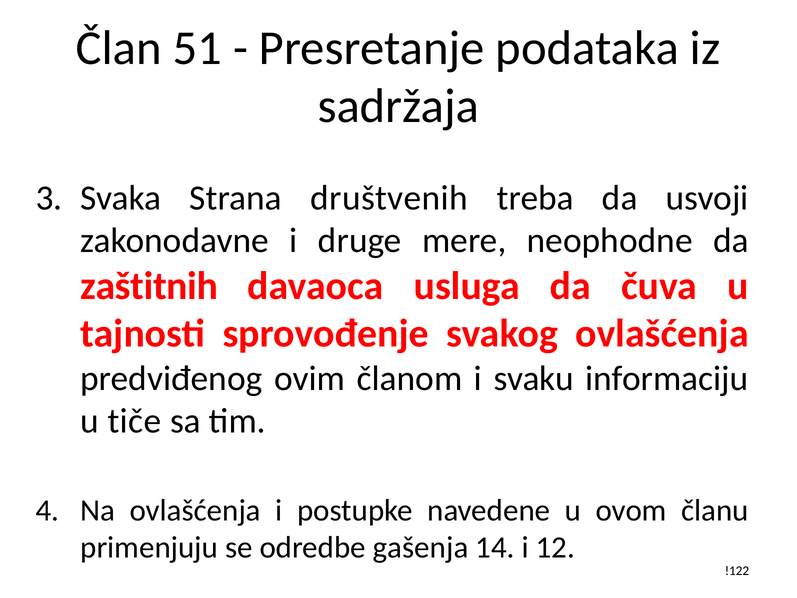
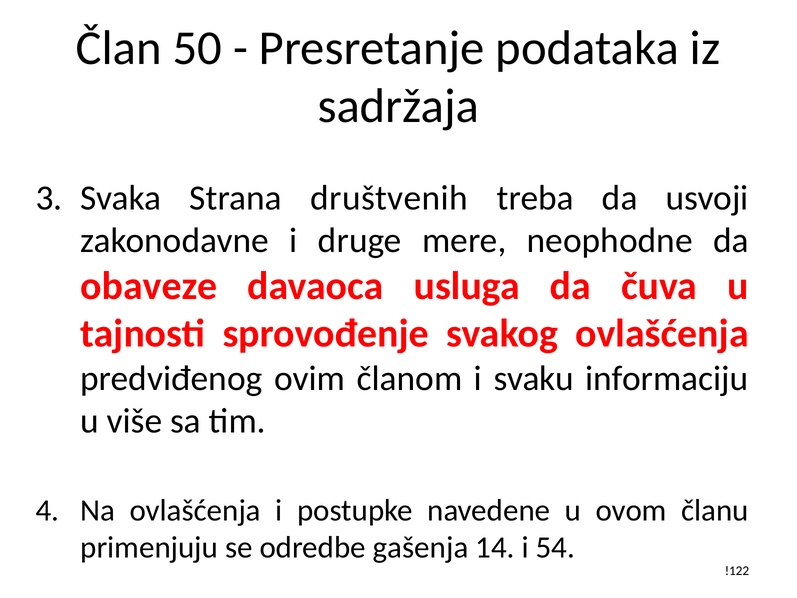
51: 51 -> 50
zaštitnih: zaštitnih -> obaveze
tiče: tiče -> više
12: 12 -> 54
